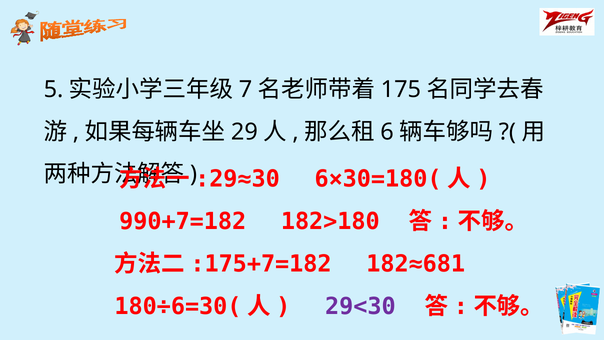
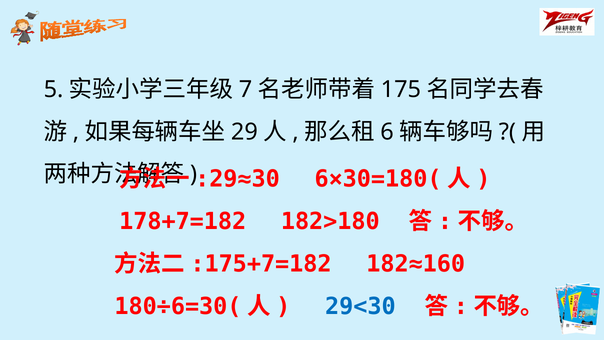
990+7=182: 990+7=182 -> 178+7=182
182≈681: 182≈681 -> 182≈160
29<30 colour: purple -> blue
